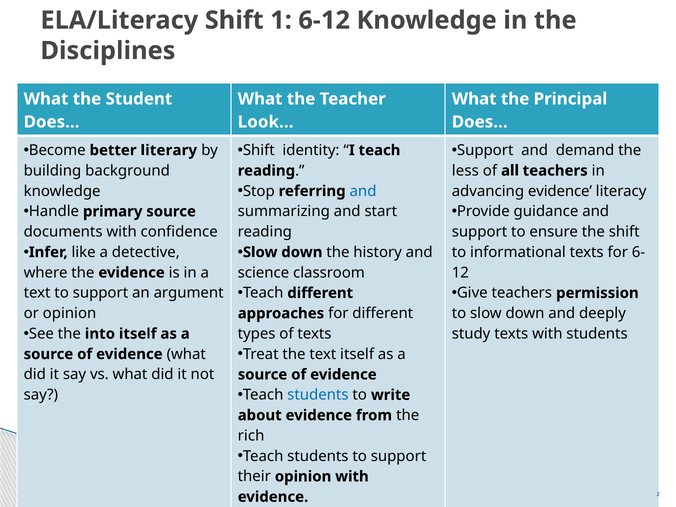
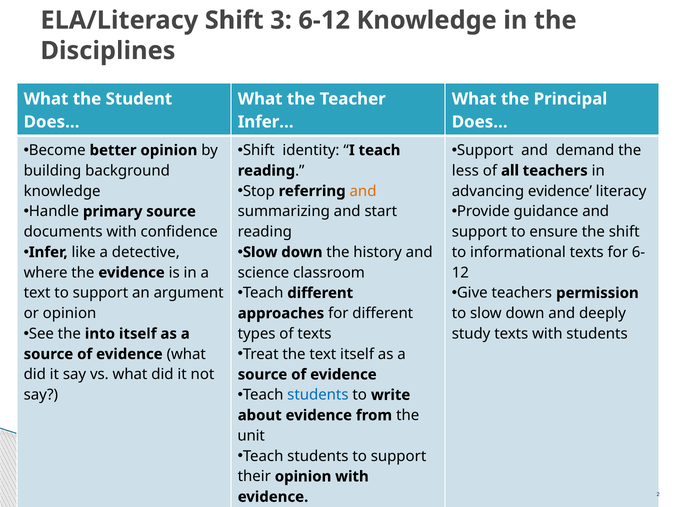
1: 1 -> 3
Look…: Look… -> Infer…
better literary: literary -> opinion
and at (363, 191) colour: blue -> orange
rich: rich -> unit
